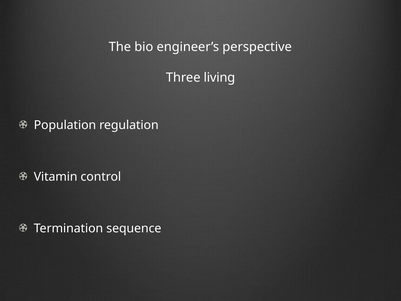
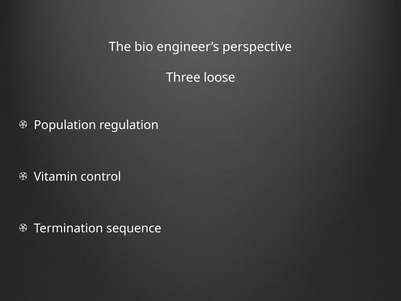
living: living -> loose
